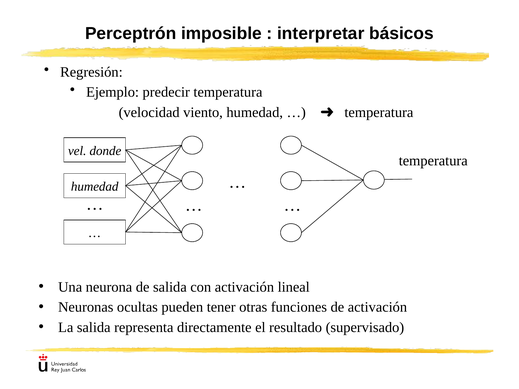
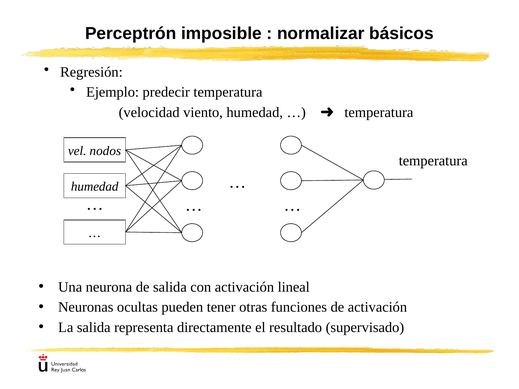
interpretar: interpretar -> normalizar
donde: donde -> nodos
